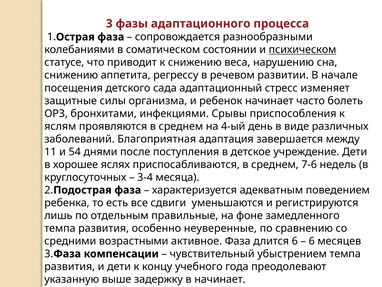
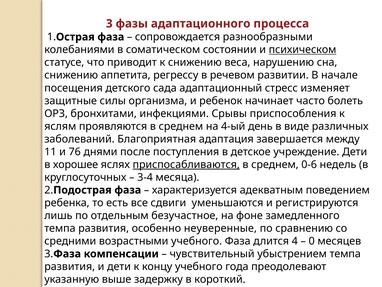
54: 54 -> 76
приспосабливаются underline: none -> present
7-6: 7-6 -> 0-6
правильные: правильные -> безучастное
возрастными активное: активное -> учебного
длится 6: 6 -> 4
6 at (312, 241): 6 -> 0
в начинает: начинает -> короткий
